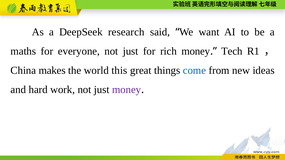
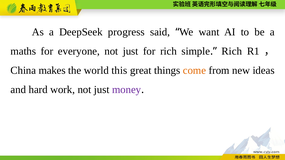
research: research -> progress
rich money: money -> simple
Tech at (232, 51): Tech -> Rich
come colour: blue -> orange
